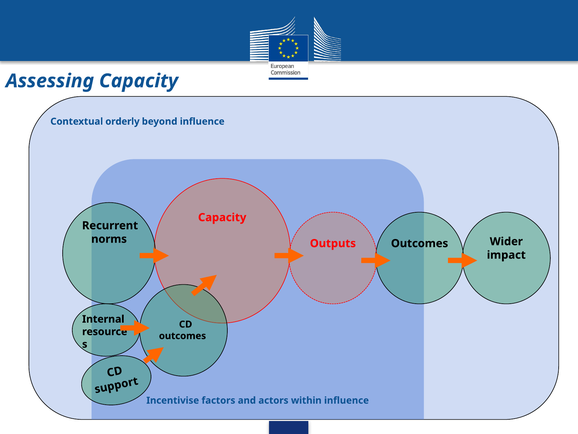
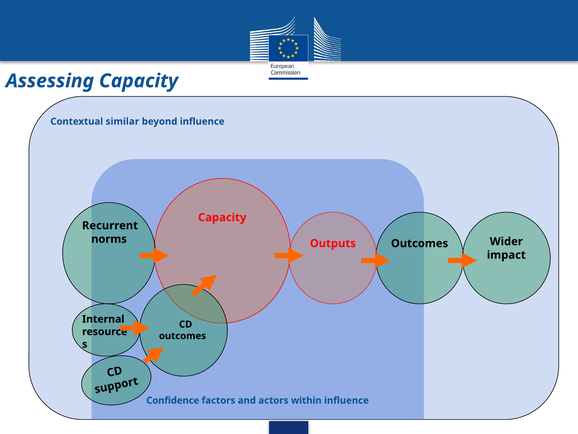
orderly: orderly -> similar
Incentivise: Incentivise -> Confidence
